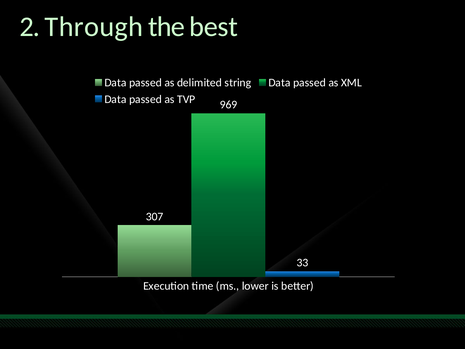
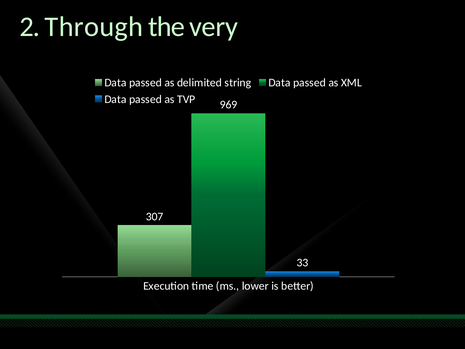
best: best -> very
